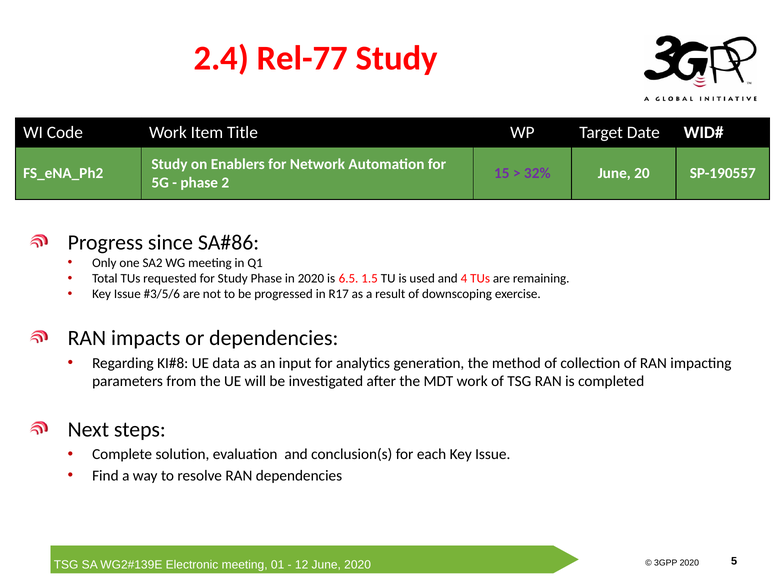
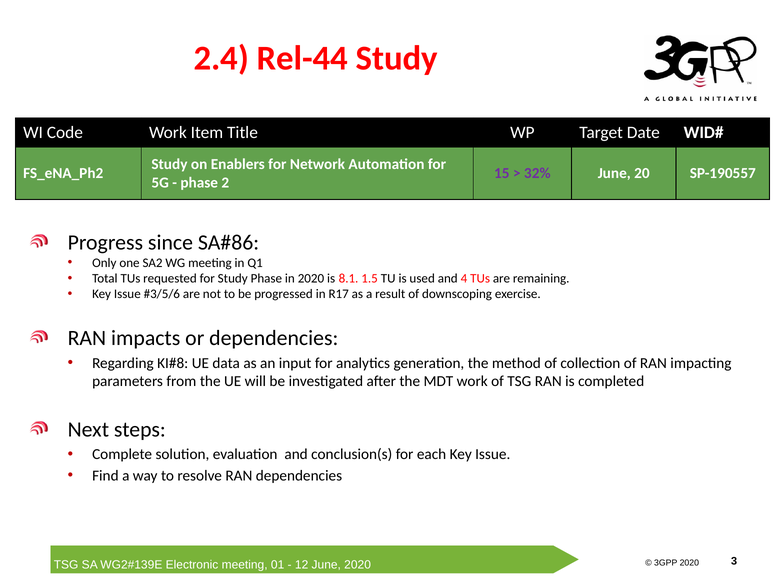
Rel-77: Rel-77 -> Rel-44
6.5: 6.5 -> 8.1
5: 5 -> 3
